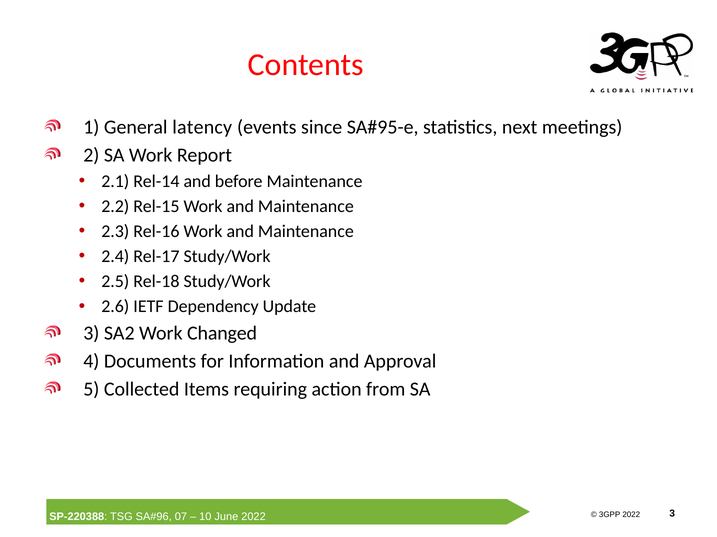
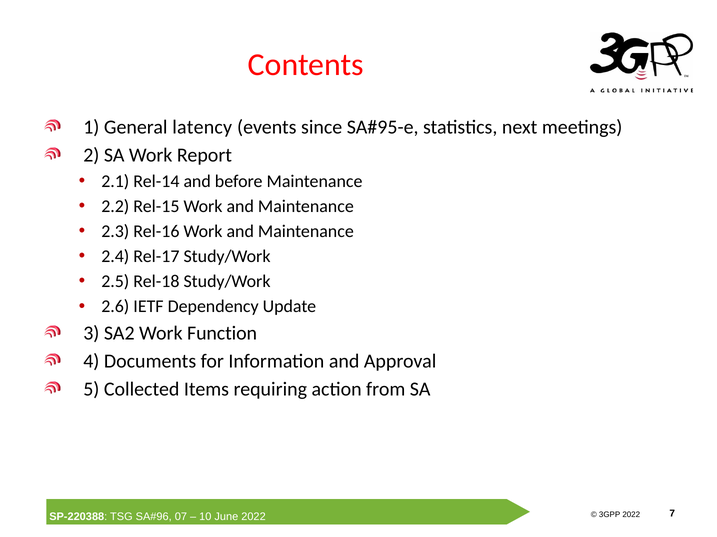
Changed: Changed -> Function
3 at (672, 514): 3 -> 7
